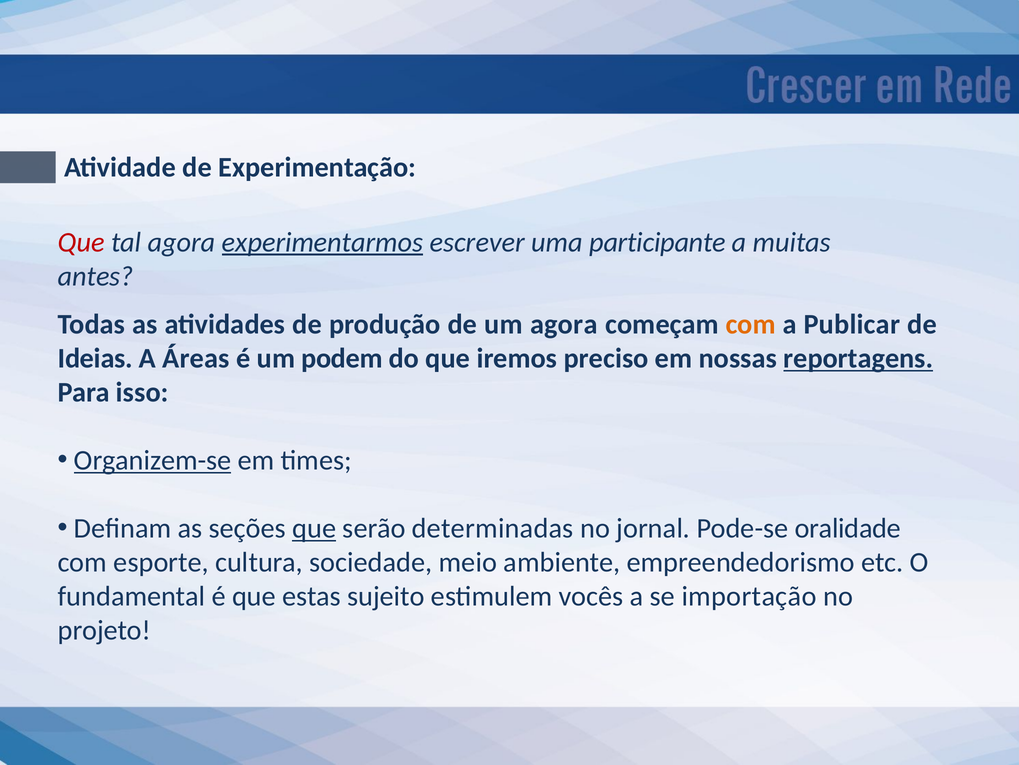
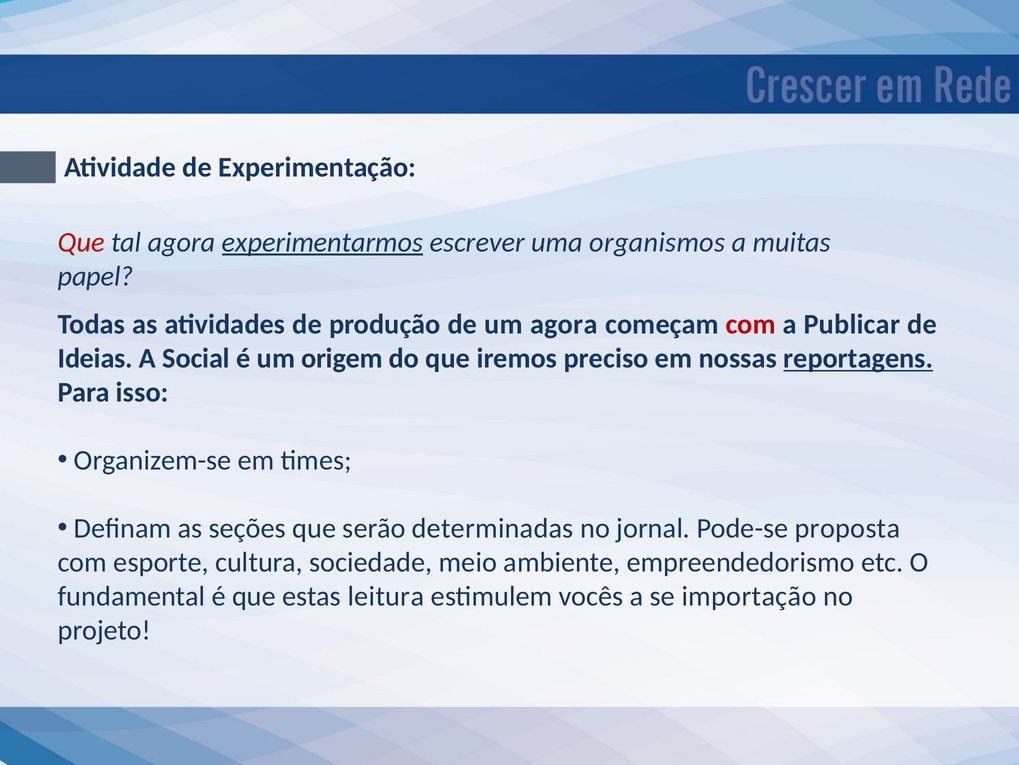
participante: participante -> organismos
antes: antes -> papel
com at (751, 324) colour: orange -> red
Áreas: Áreas -> Social
podem: podem -> origem
Organizem-se underline: present -> none
que at (314, 528) underline: present -> none
oralidade: oralidade -> proposta
sujeito: sujeito -> leitura
